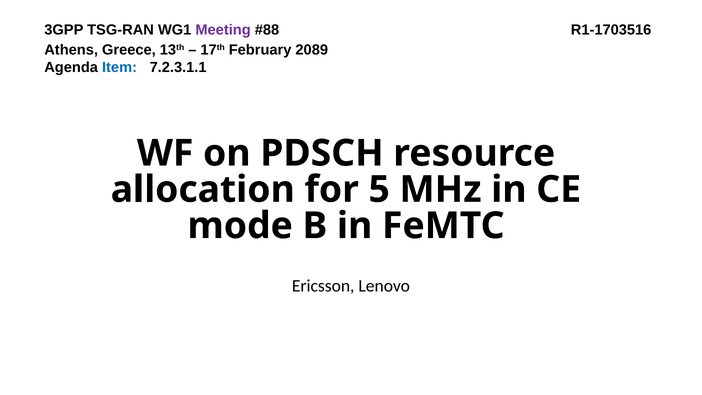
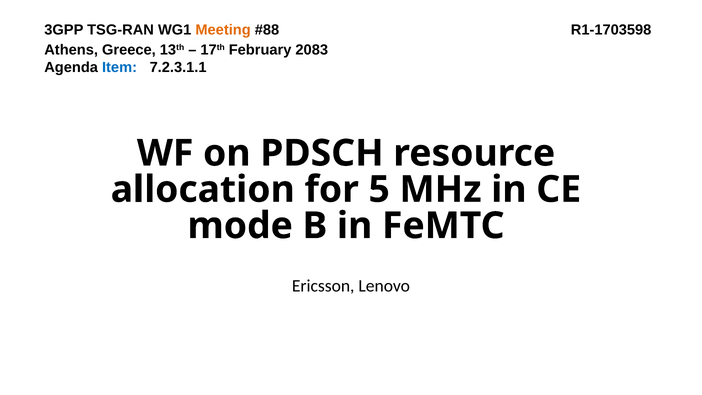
Meeting colour: purple -> orange
R1-1703516: R1-1703516 -> R1-1703598
2089: 2089 -> 2083
